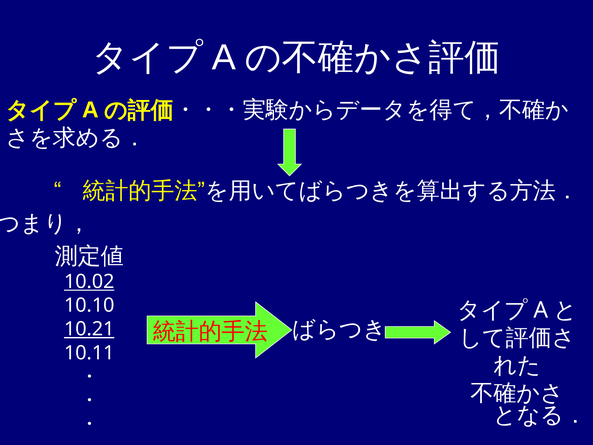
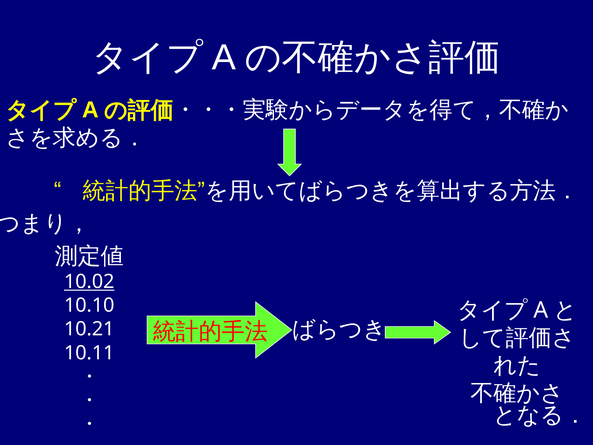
10.21 underline: present -> none
